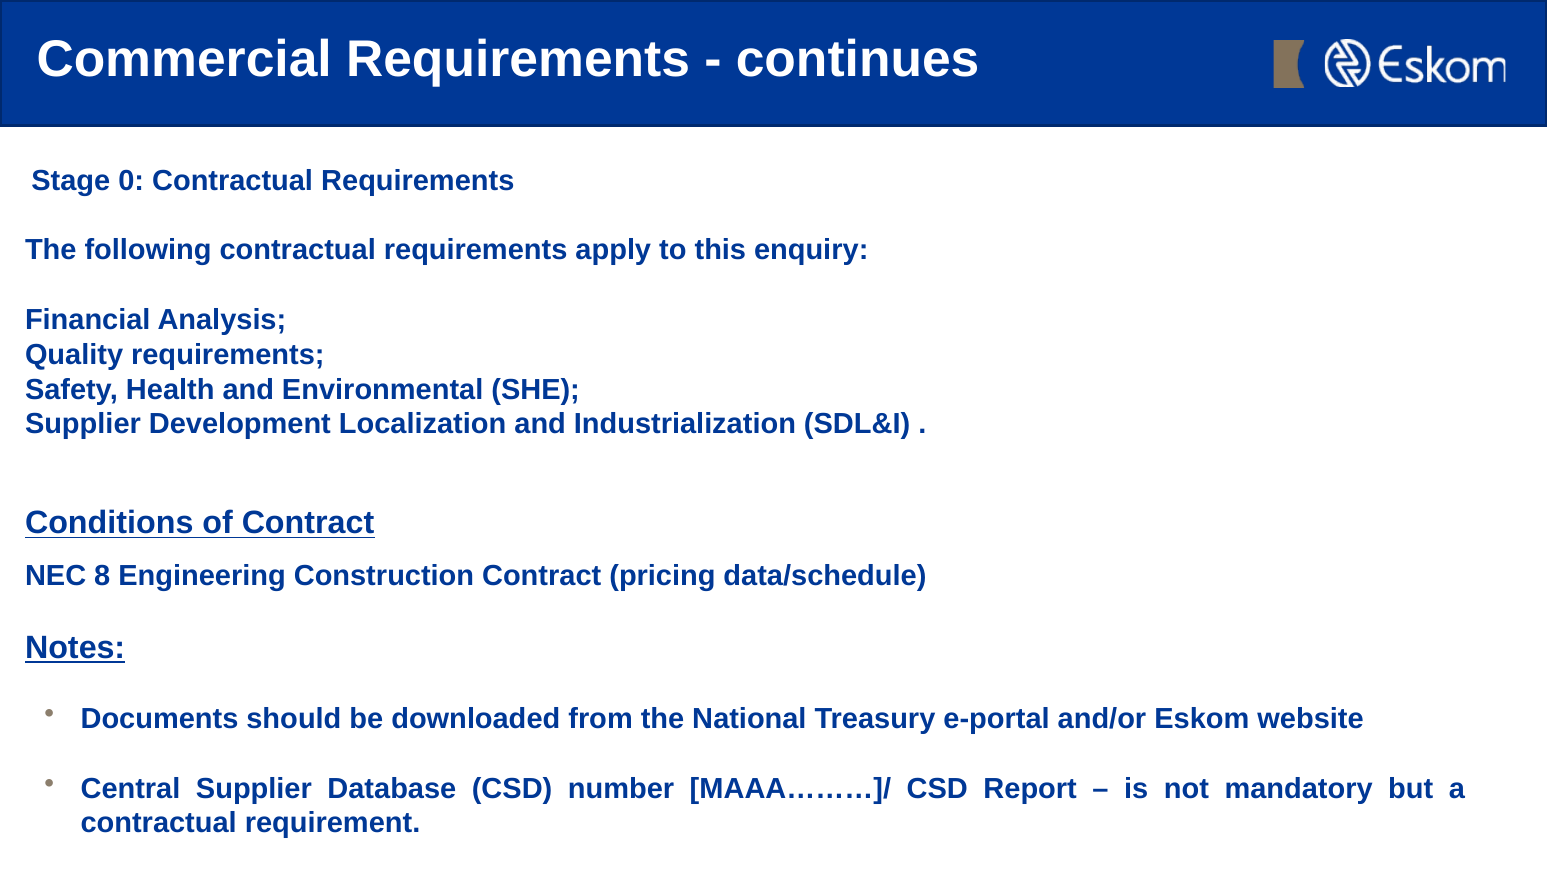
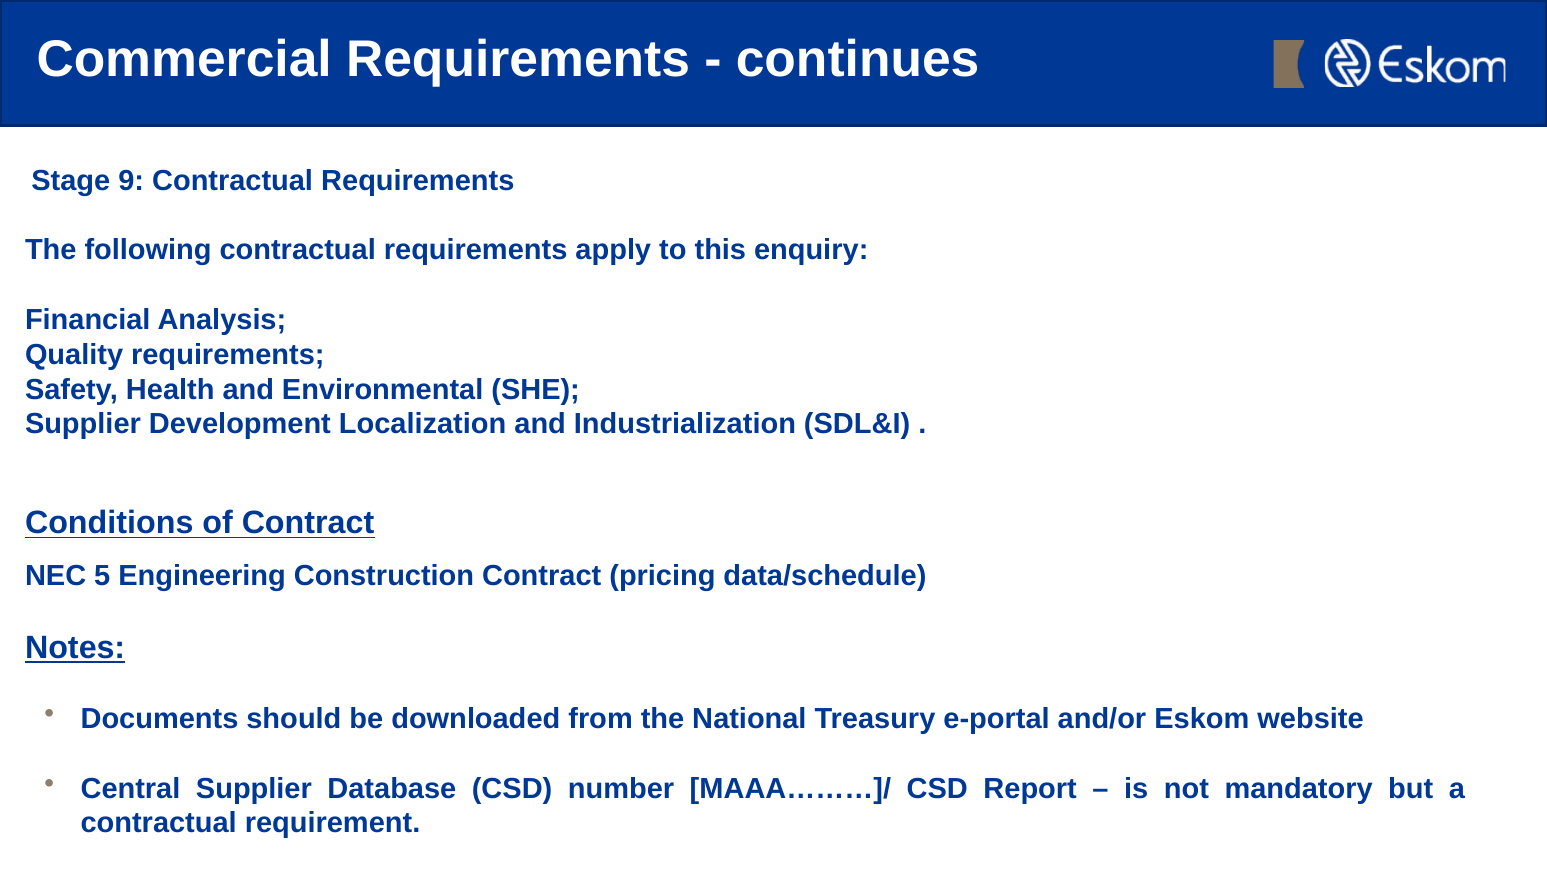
0: 0 -> 9
8: 8 -> 5
